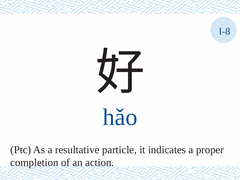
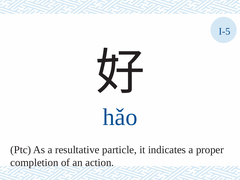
I-8: I-8 -> I-5
